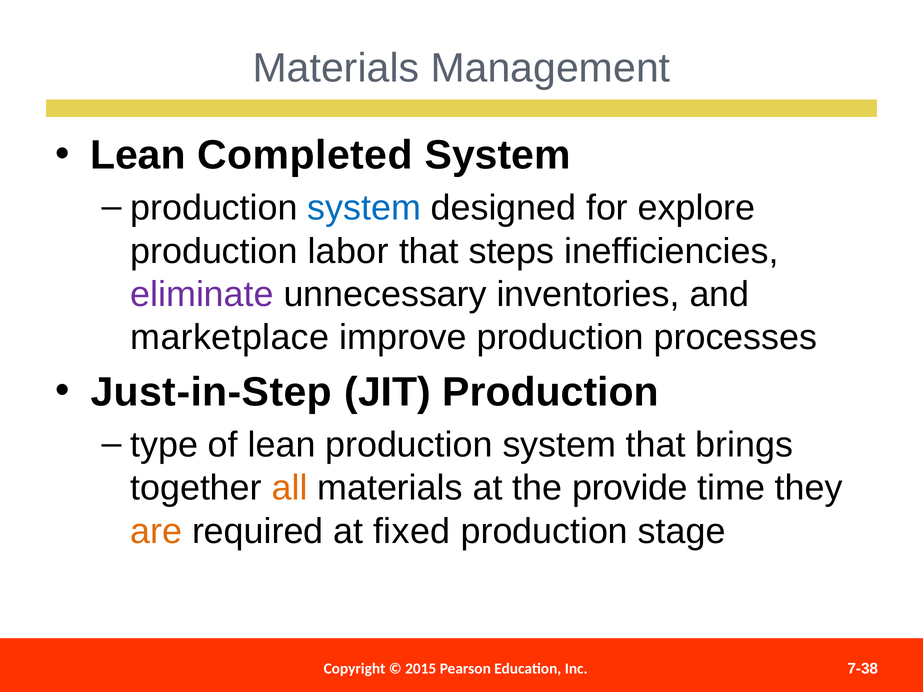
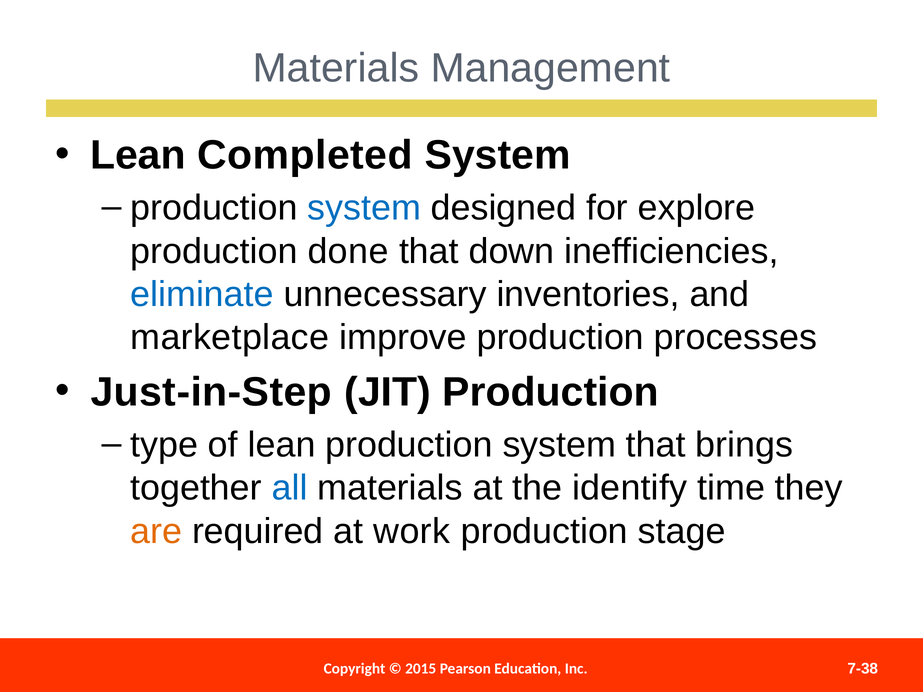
labor: labor -> done
steps: steps -> down
eliminate colour: purple -> blue
all colour: orange -> blue
provide: provide -> identify
fixed: fixed -> work
